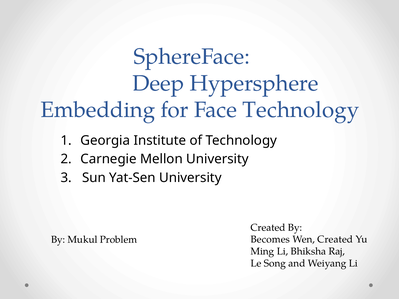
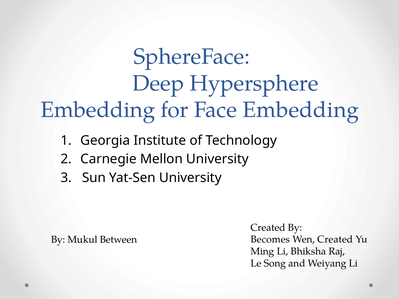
Face Technology: Technology -> Embedding
Problem: Problem -> Between
